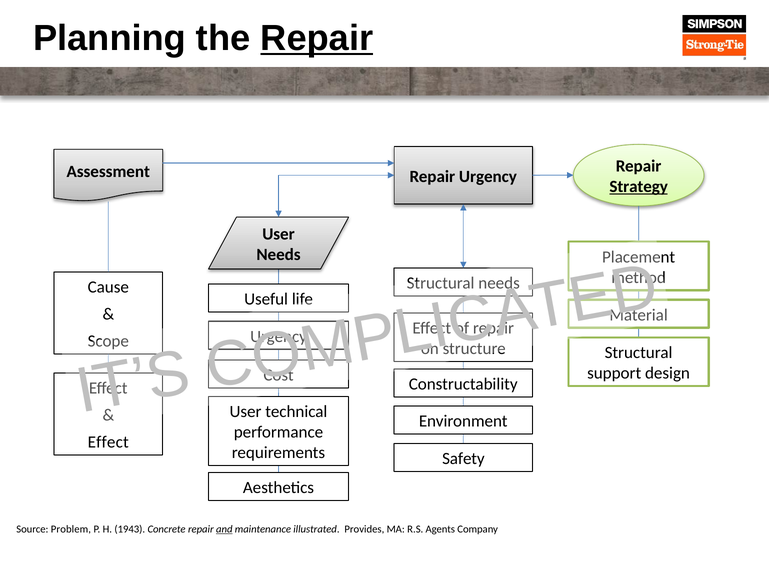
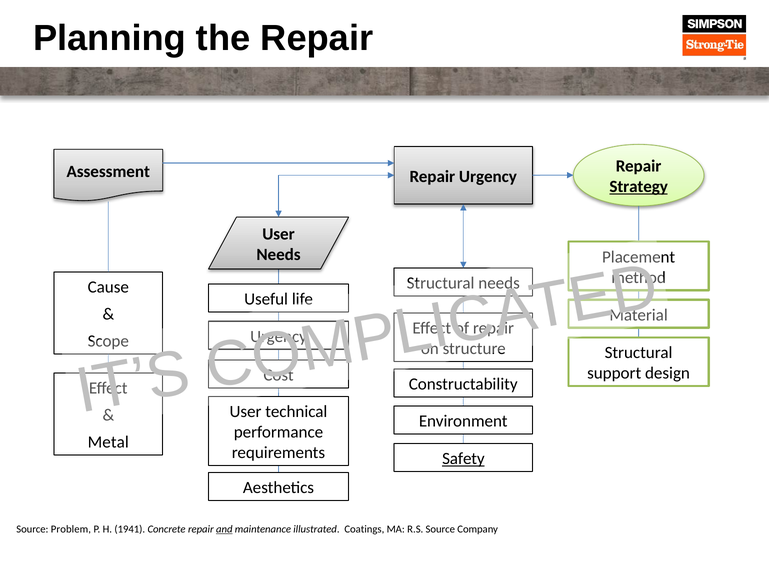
Repair at (317, 38) underline: present -> none
Effect at (108, 442): Effect -> Metal
Safety underline: none -> present
1943: 1943 -> 1941
Provides: Provides -> Coatings
R.S Agents: Agents -> Source
